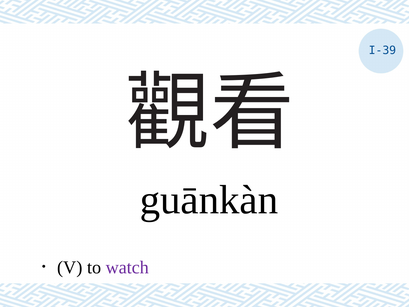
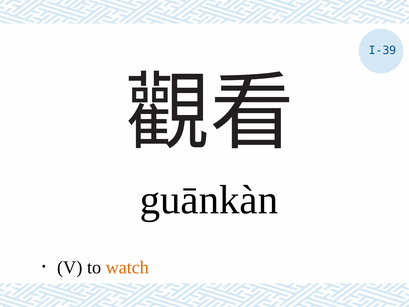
watch colour: purple -> orange
